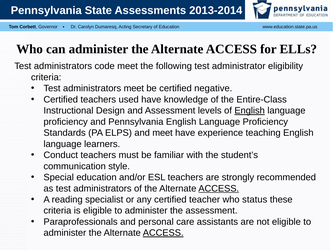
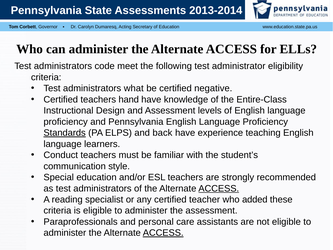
administrators meet: meet -> what
used: used -> hand
English at (250, 111) underline: present -> none
Standards underline: none -> present
and meet: meet -> back
status: status -> added
